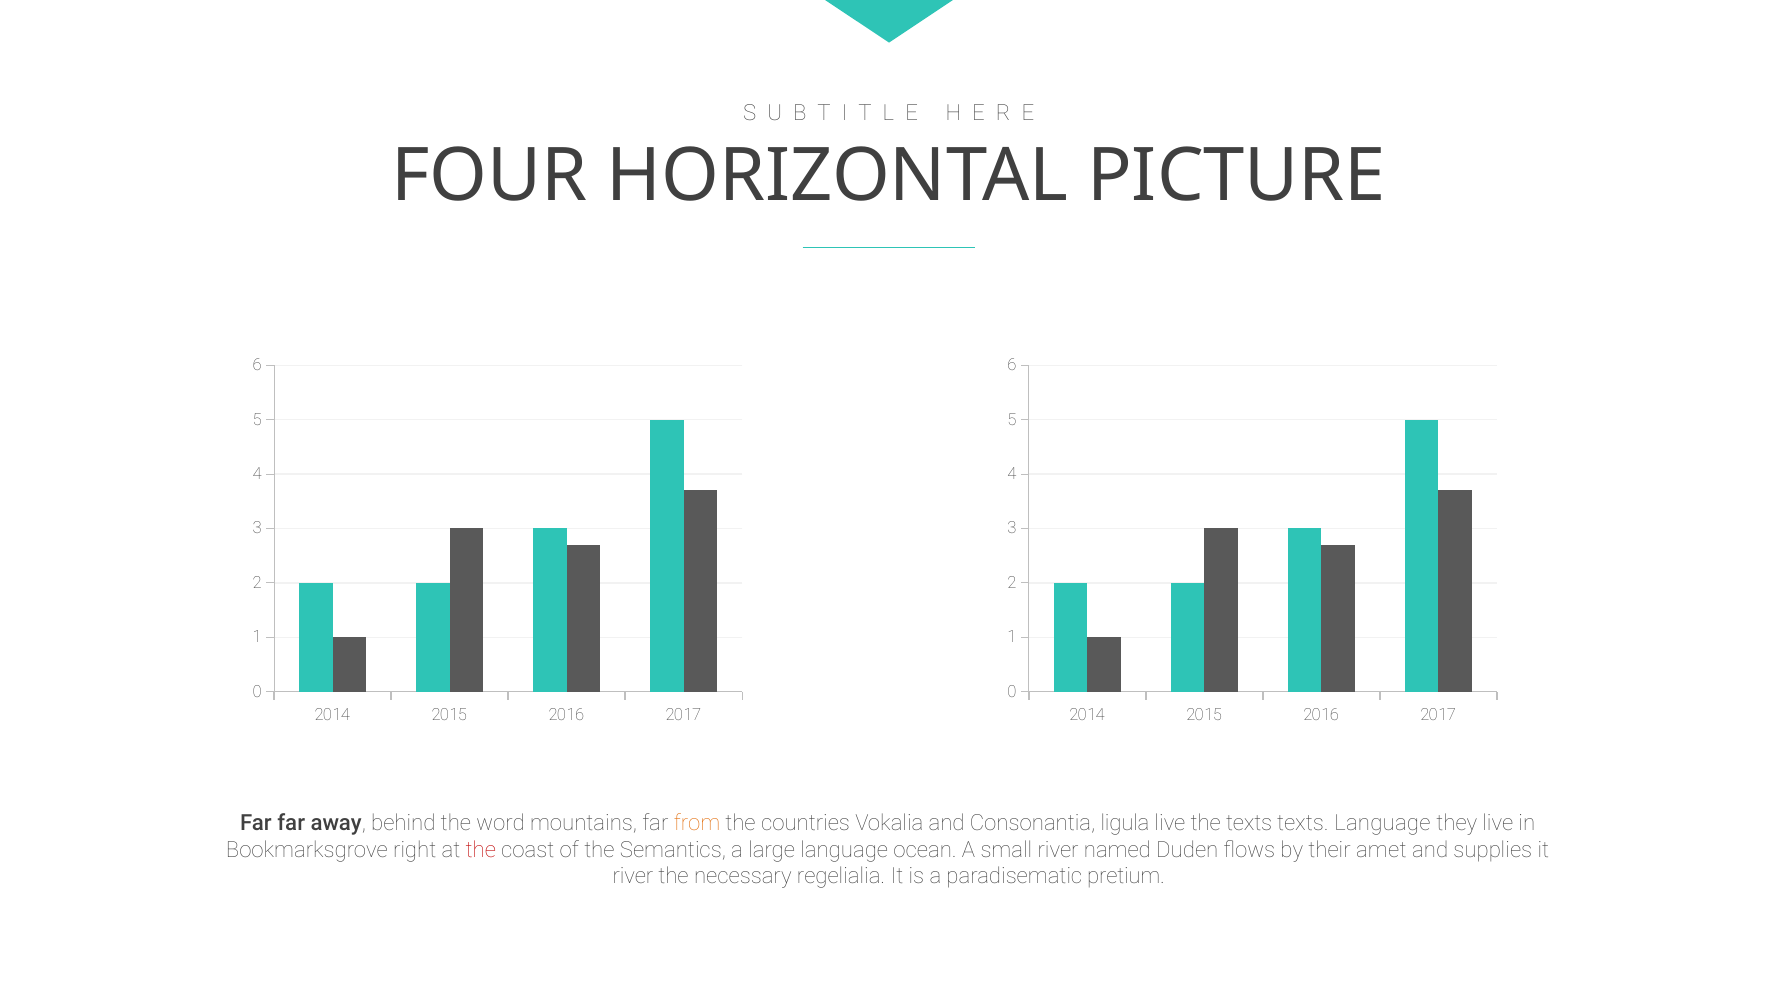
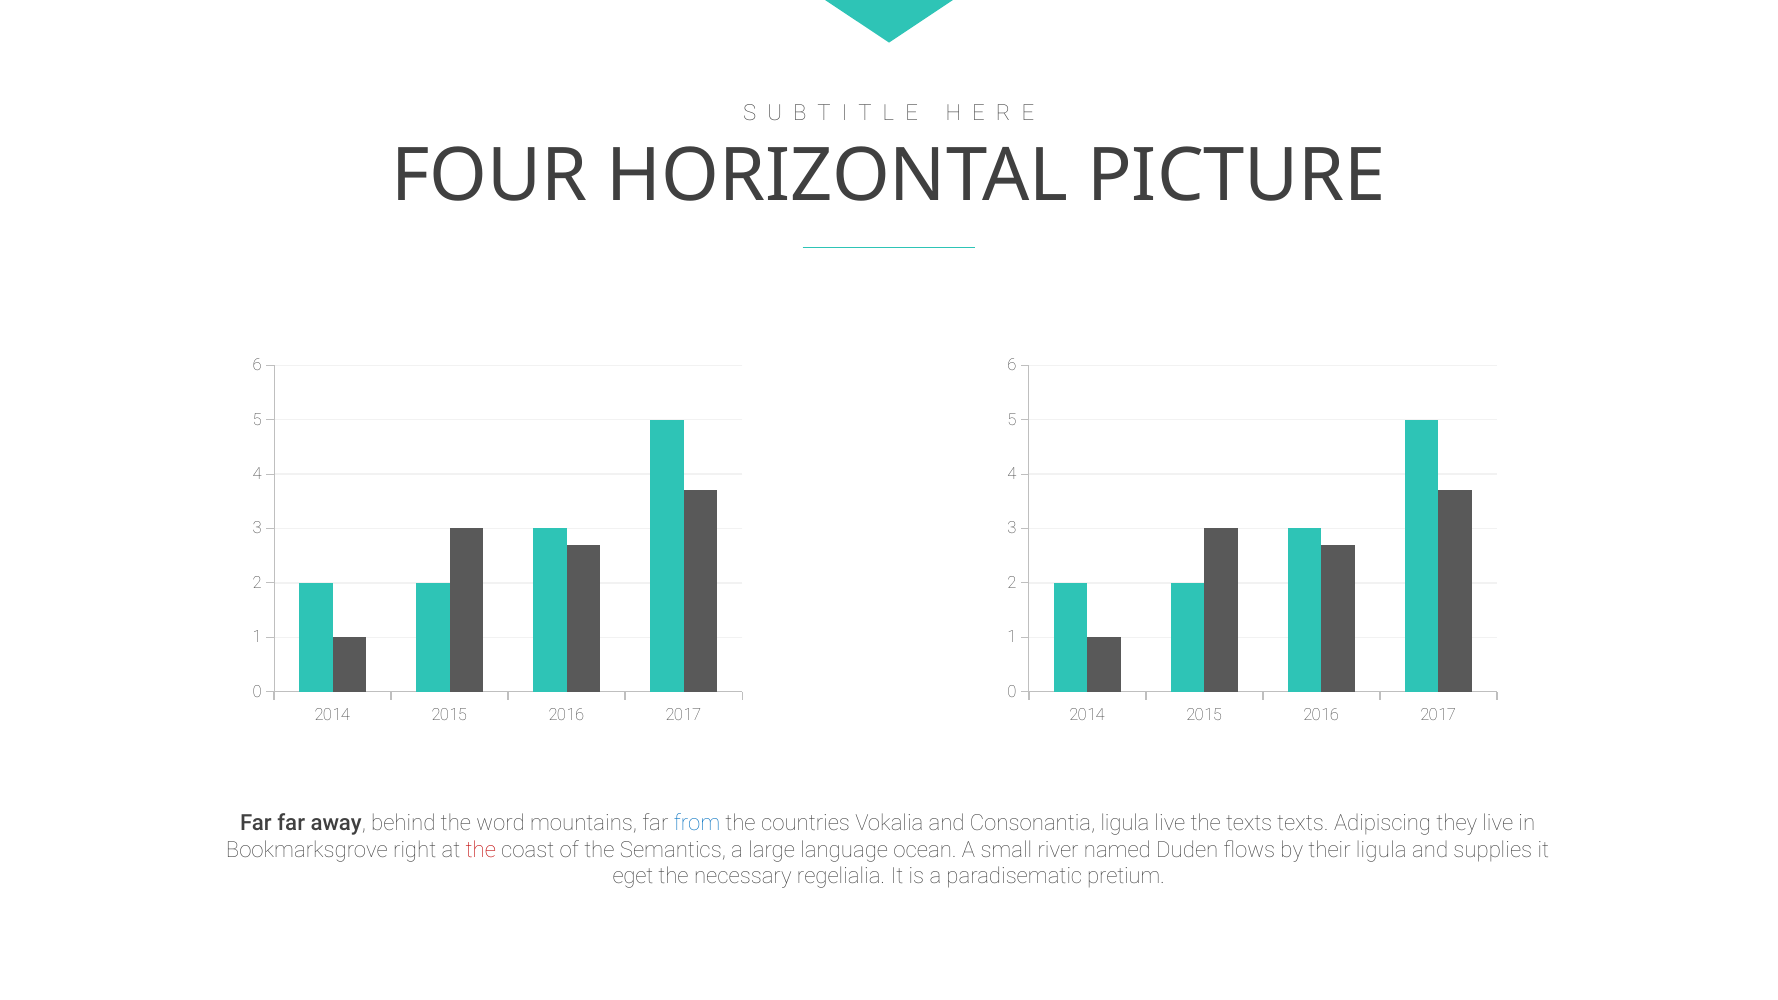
from colour: orange -> blue
texts Language: Language -> Adipiscing
their amet: amet -> ligula
river at (633, 877): river -> eget
